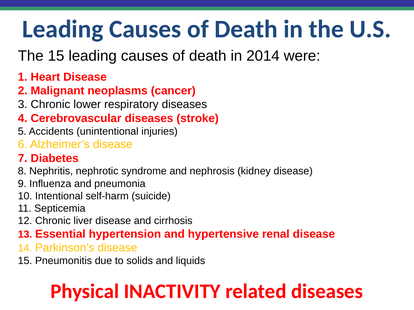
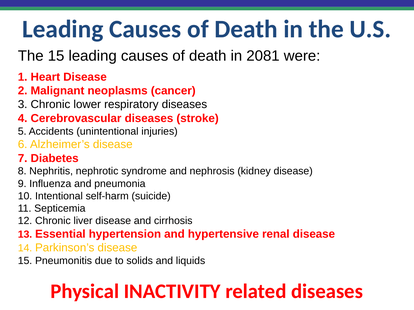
2014: 2014 -> 2081
